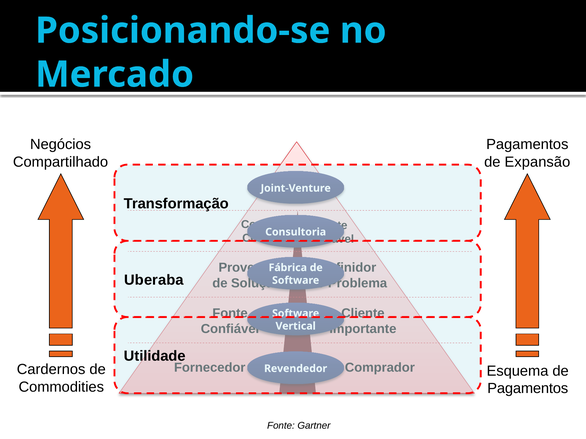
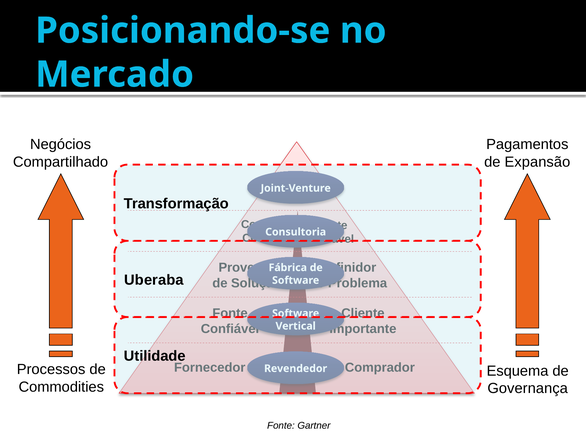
Cardernos: Cardernos -> Processos
Pagamentos at (528, 389): Pagamentos -> Governança
